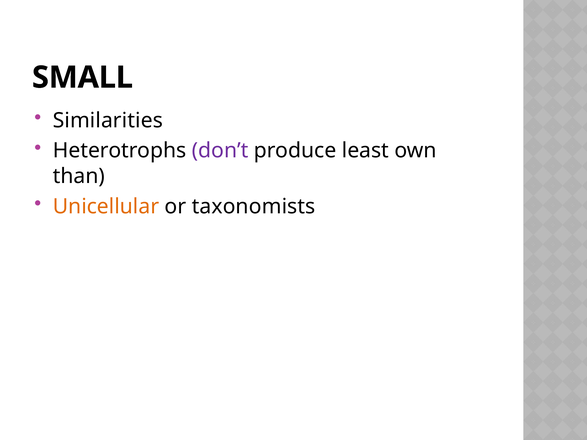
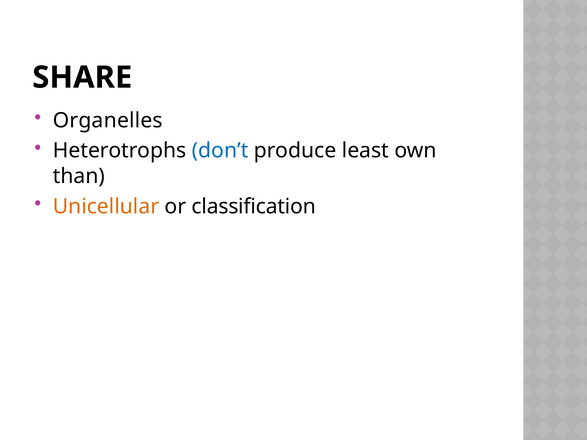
SMALL: SMALL -> SHARE
Similarities: Similarities -> Organelles
don’t colour: purple -> blue
taxonomists: taxonomists -> classification
